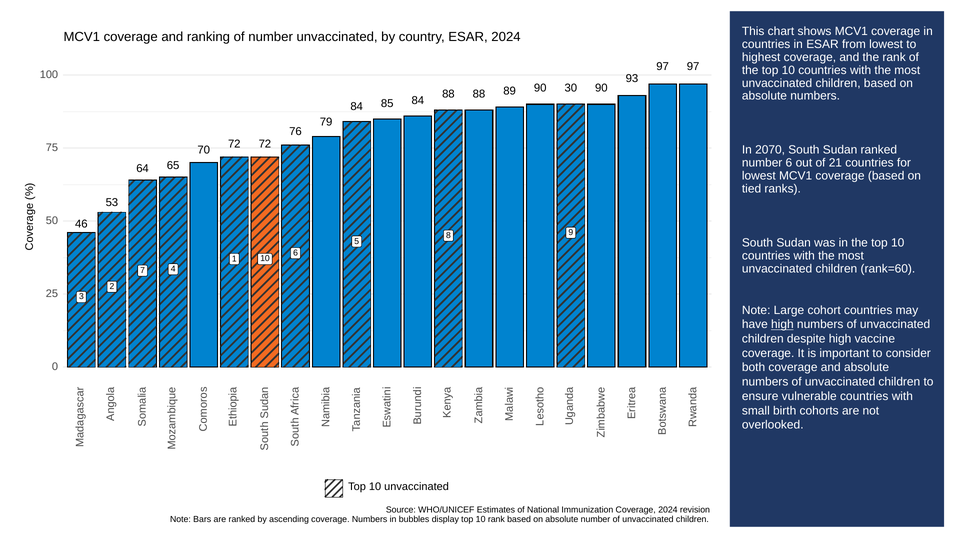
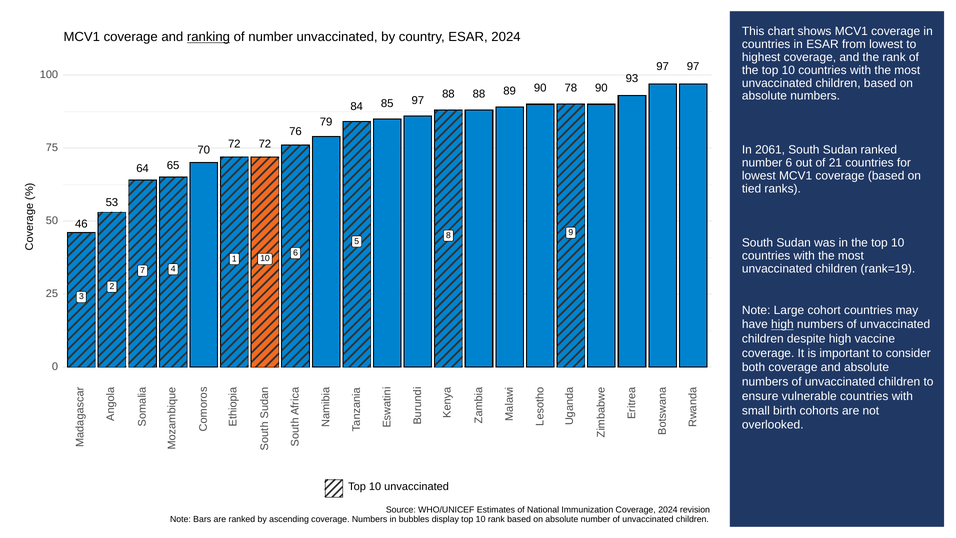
ranking underline: none -> present
30: 30 -> 78
85 84: 84 -> 97
2070: 2070 -> 2061
rank=60: rank=60 -> rank=19
